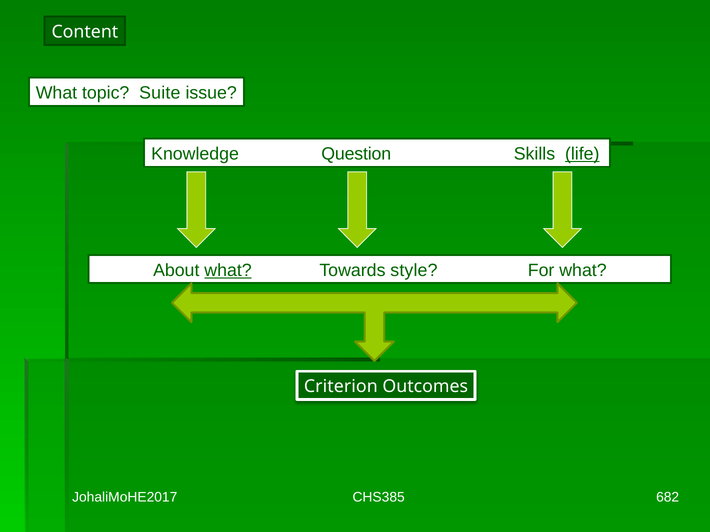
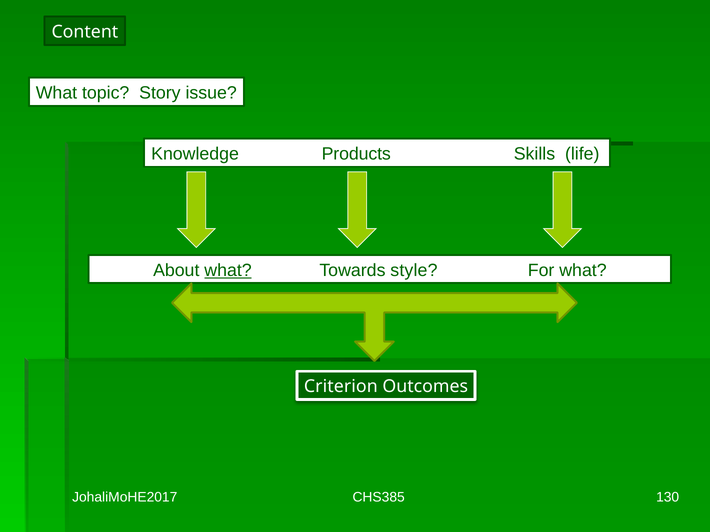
Suite: Suite -> Story
Question: Question -> Products
life underline: present -> none
682: 682 -> 130
